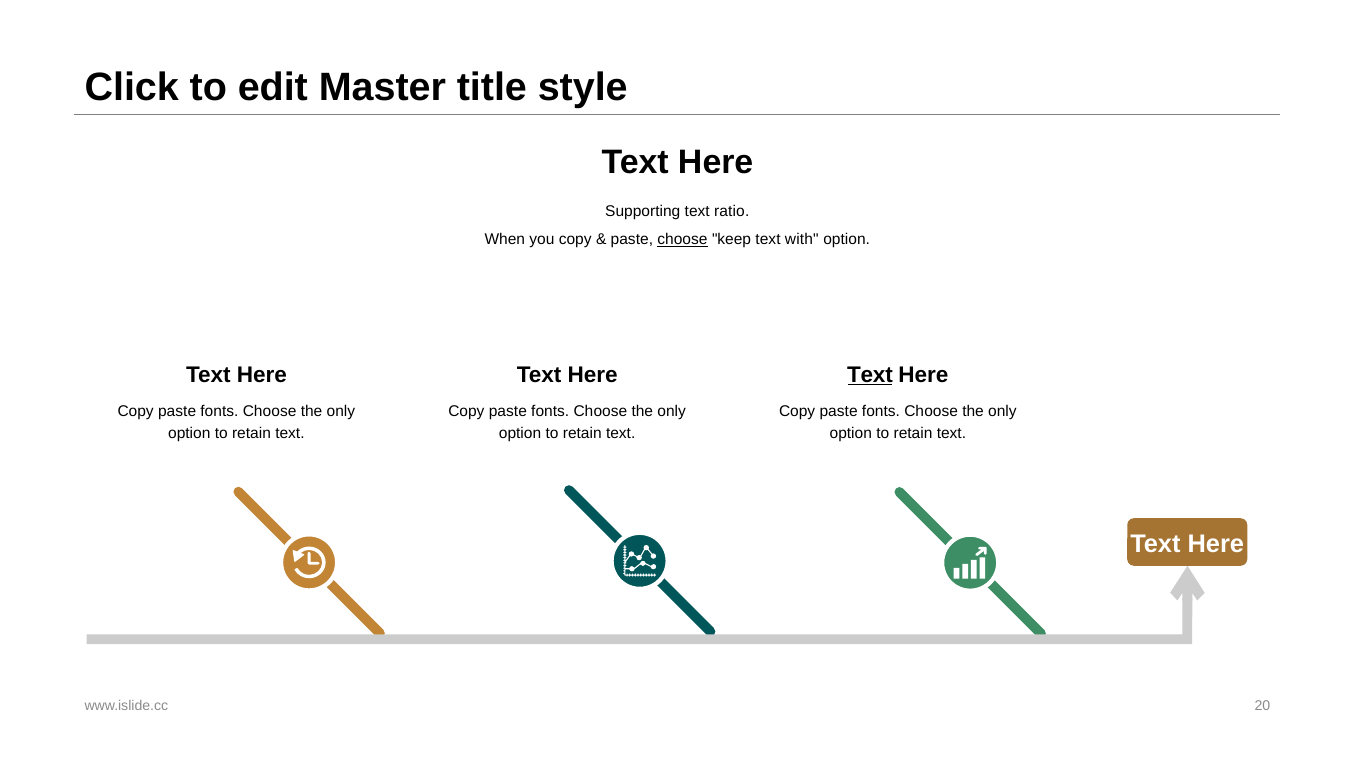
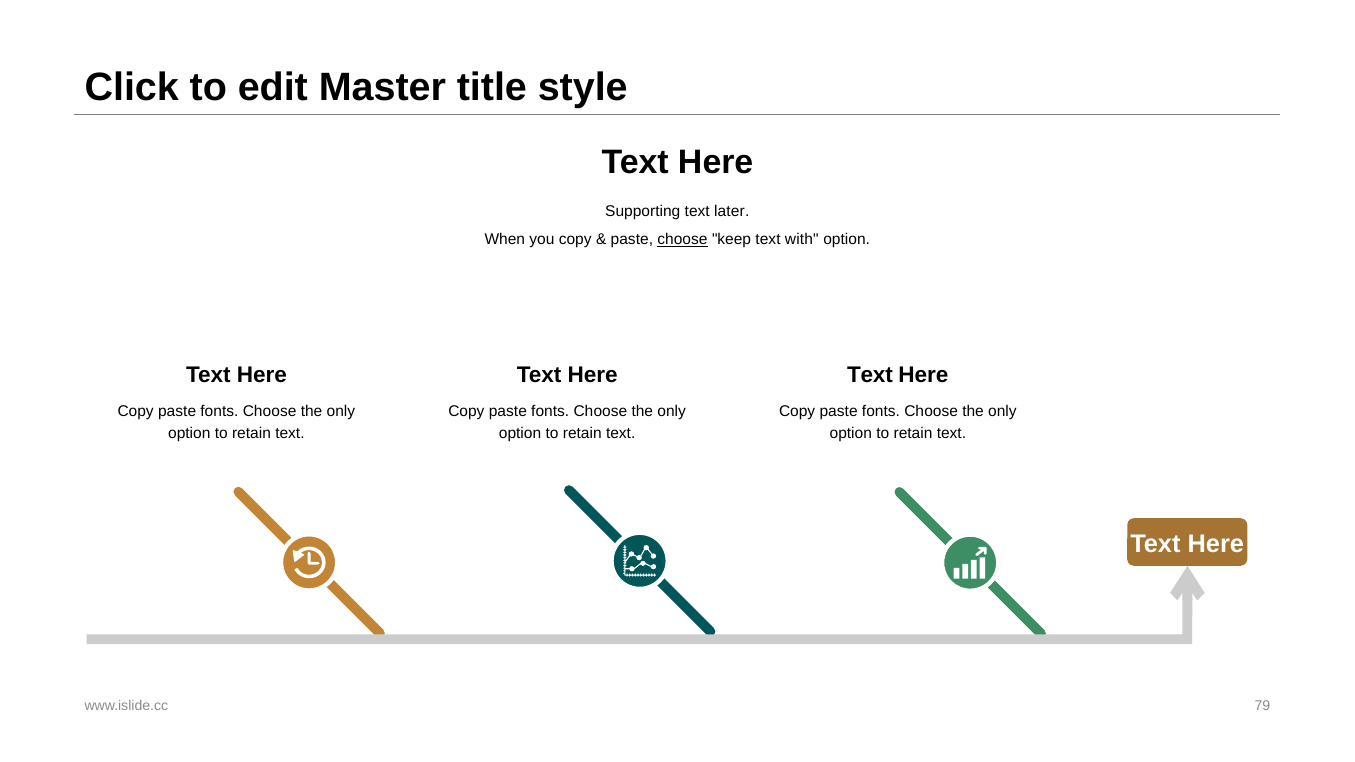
ratio: ratio -> later
Text at (870, 375) underline: present -> none
20: 20 -> 79
